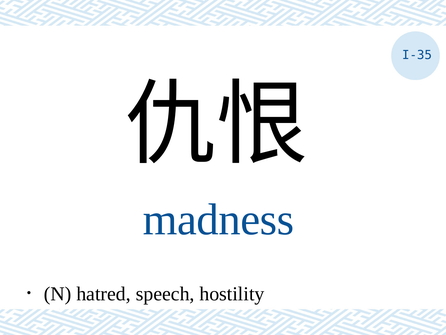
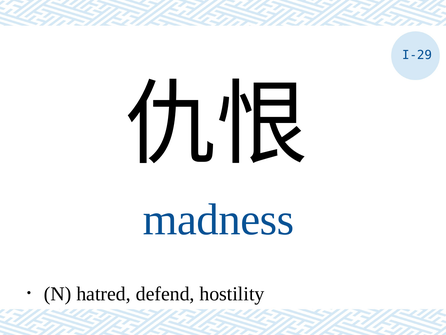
I-35: I-35 -> I-29
speech: speech -> defend
